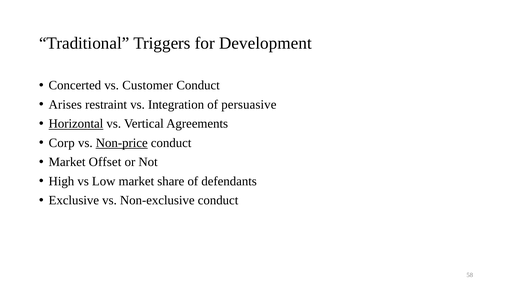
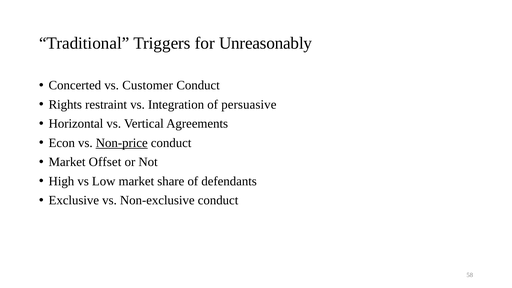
Development: Development -> Unreasonably
Arises: Arises -> Rights
Horizontal underline: present -> none
Corp: Corp -> Econ
